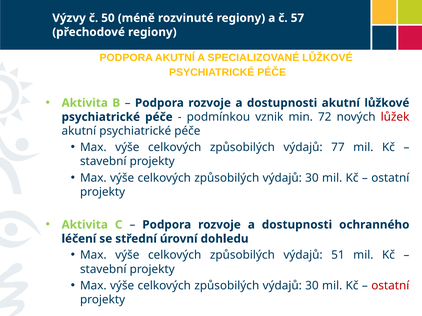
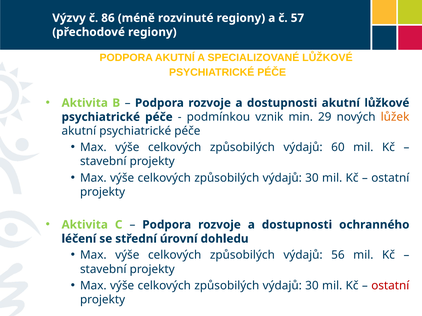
50: 50 -> 86
72: 72 -> 29
lůžek colour: red -> orange
77: 77 -> 60
51: 51 -> 56
